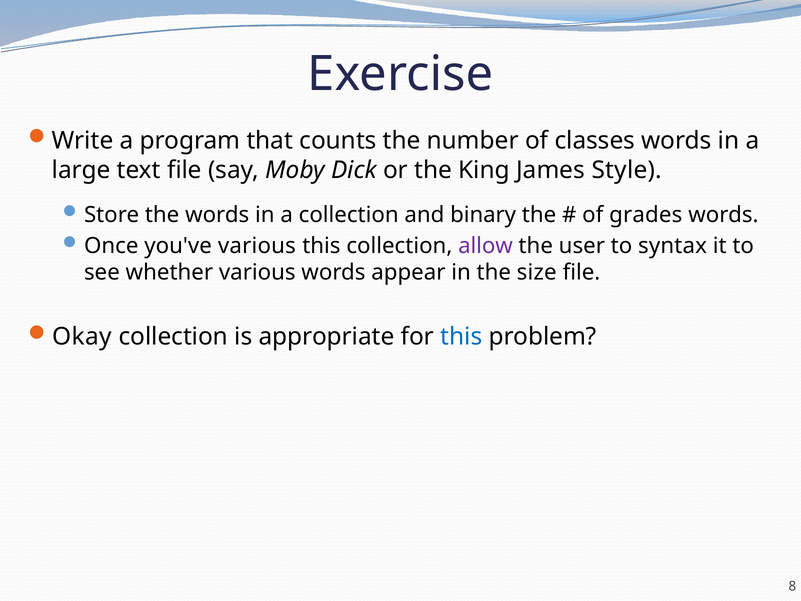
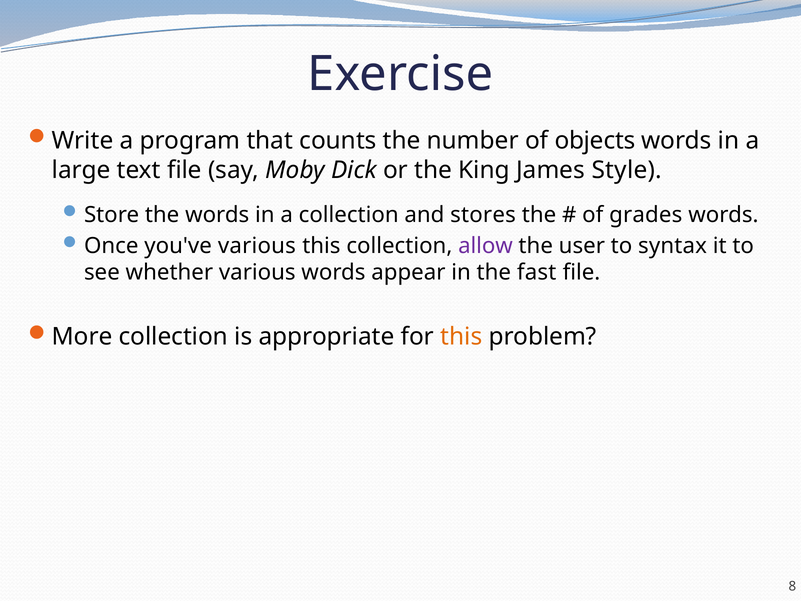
classes: classes -> objects
binary: binary -> stores
size: size -> fast
Okay: Okay -> More
this at (461, 337) colour: blue -> orange
